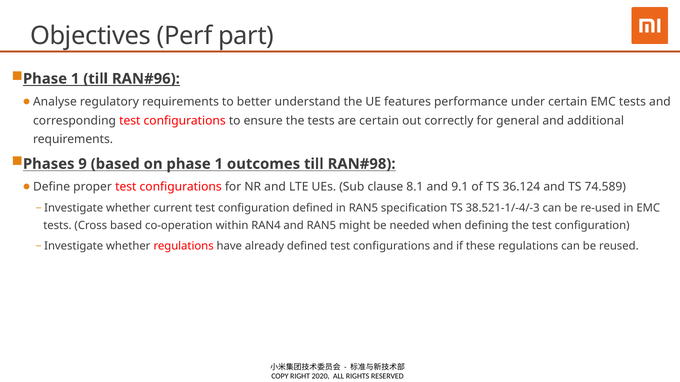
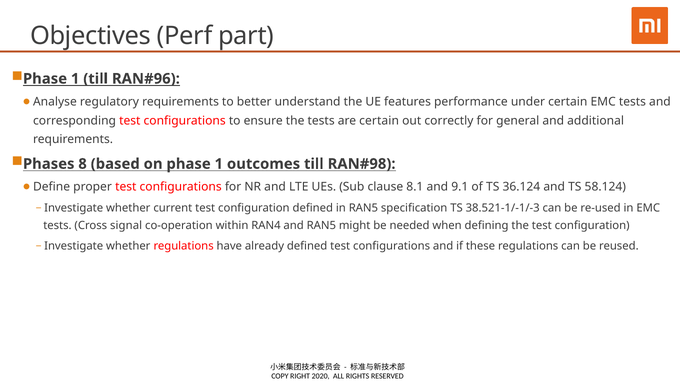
9: 9 -> 8
74.589: 74.589 -> 58.124
38.521-1/-4/-3: 38.521-1/-4/-3 -> 38.521-1/-1/-3
Cross based: based -> signal
